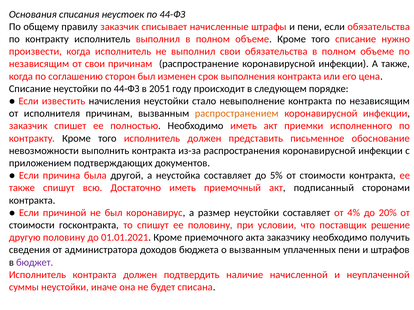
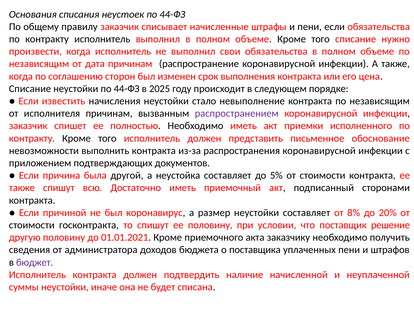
от свои: свои -> дата
2051: 2051 -> 2025
распространением colour: orange -> purple
4%: 4% -> 8%
о вызванным: вызванным -> поставщика
